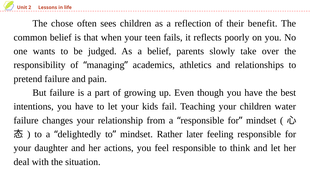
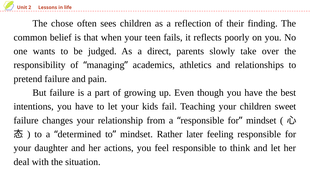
benefit: benefit -> finding
a belief: belief -> direct
water: water -> sweet
delightedly: delightedly -> determined
